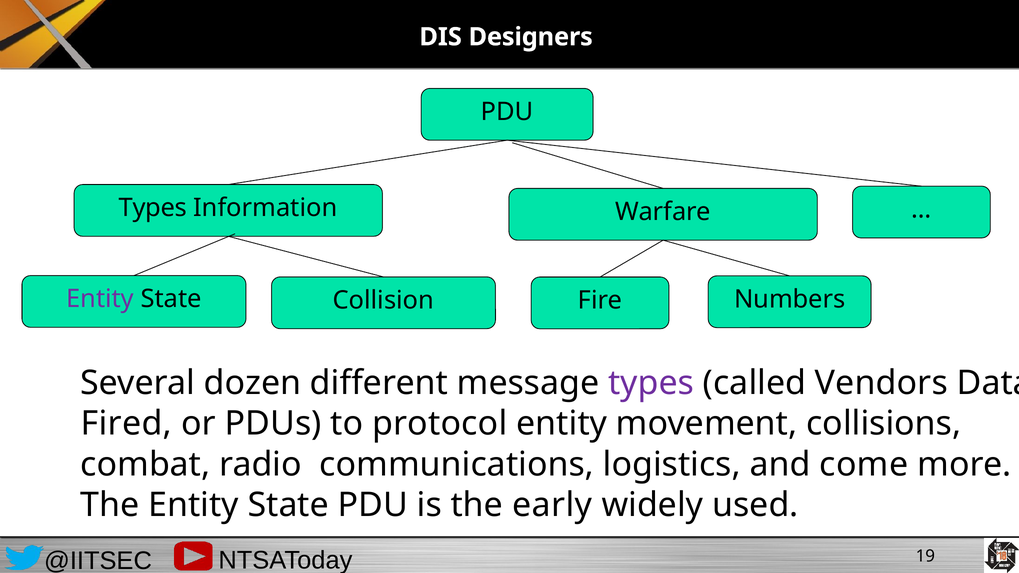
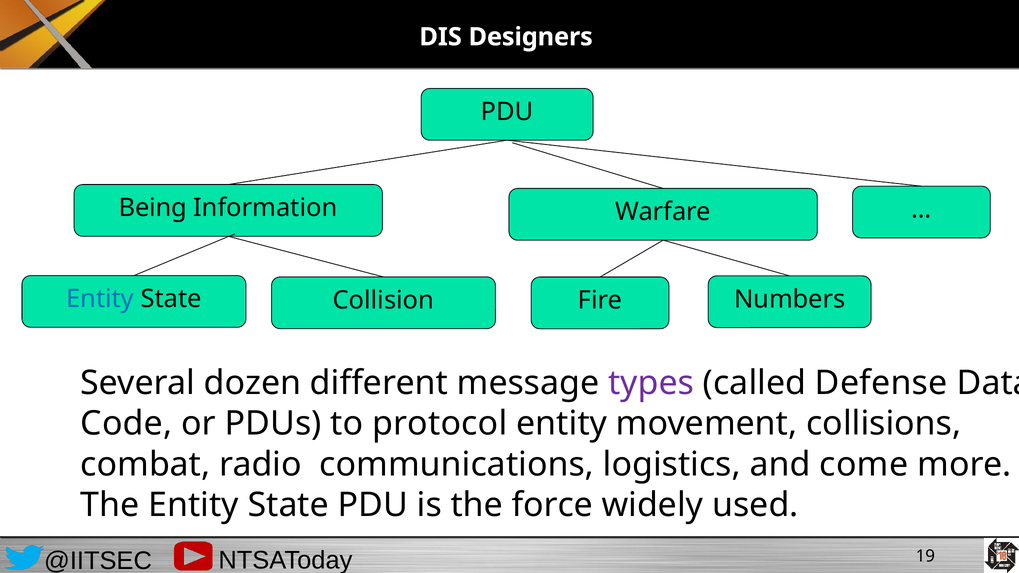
Types at (153, 208): Types -> Being
Entity at (100, 299) colour: purple -> blue
Vendors: Vendors -> Defense
Fired: Fired -> Code
early: early -> force
